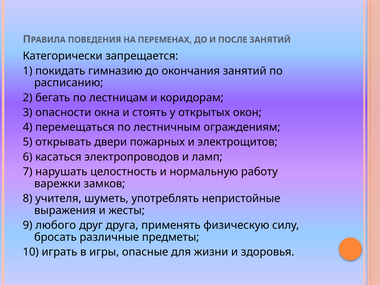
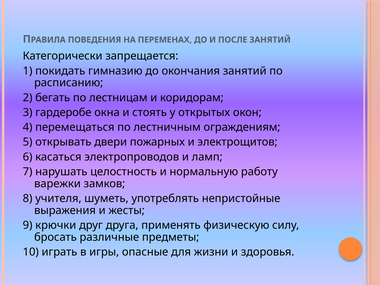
опасности: опасности -> гардеробе
любого: любого -> крючки
